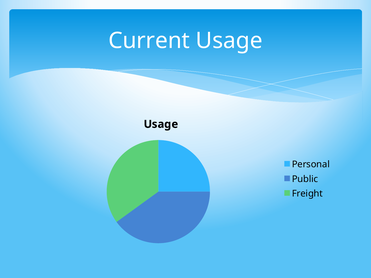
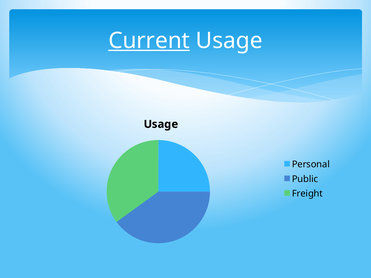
Current underline: none -> present
